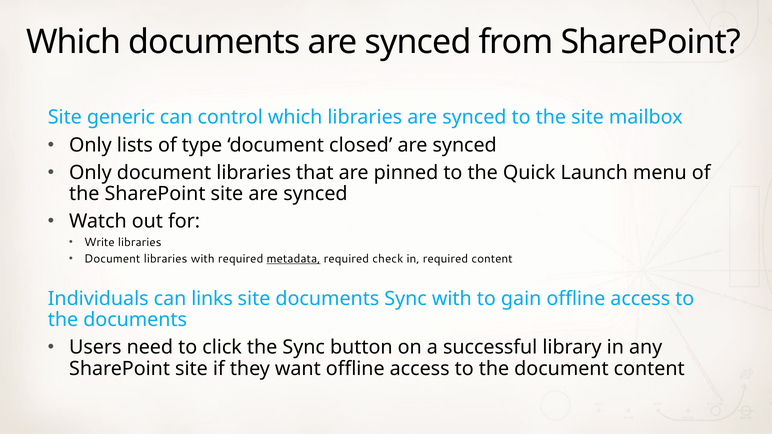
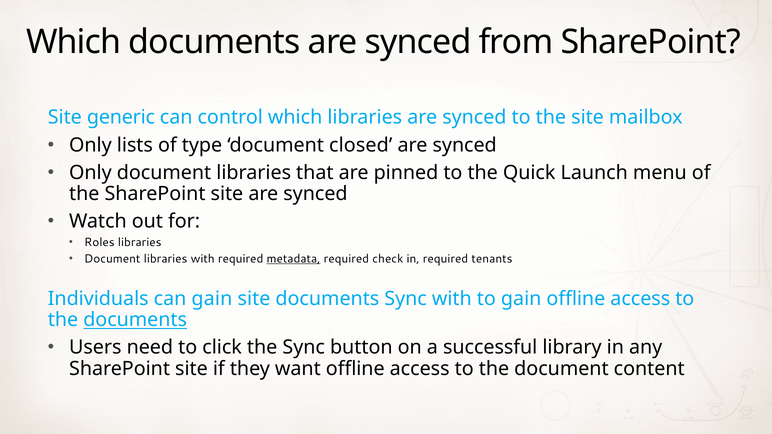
Write: Write -> Roles
required content: content -> tenants
can links: links -> gain
documents at (135, 320) underline: none -> present
